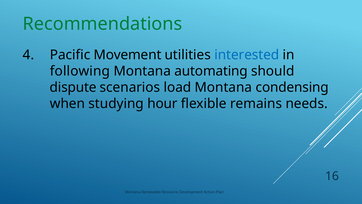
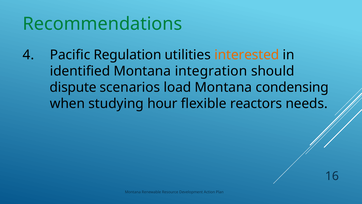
Movement: Movement -> Regulation
interested colour: blue -> orange
following: following -> identified
automating: automating -> integration
remains: remains -> reactors
